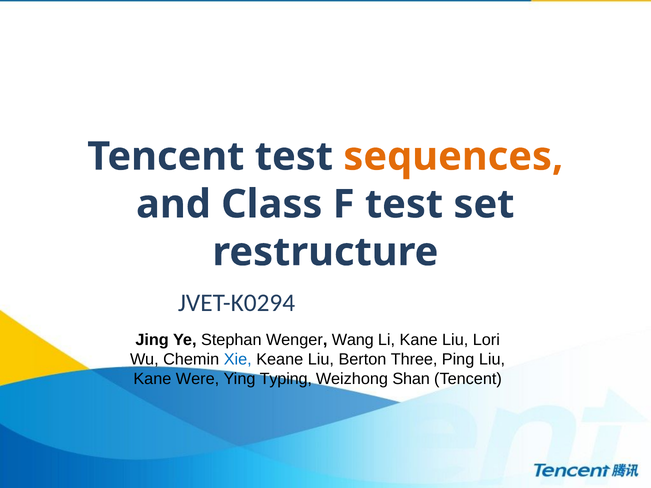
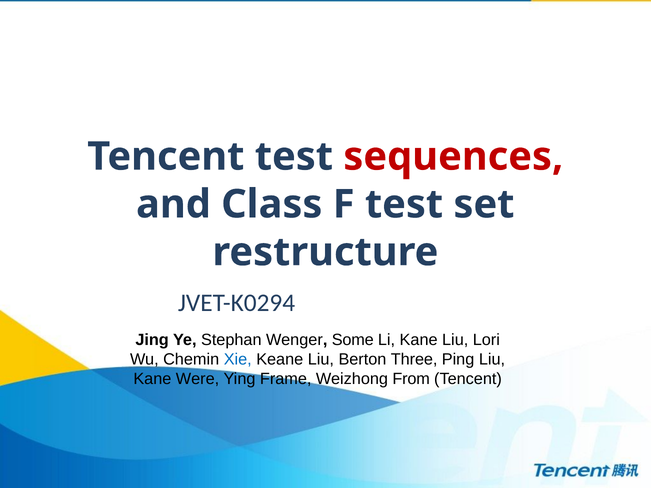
sequences colour: orange -> red
Wang: Wang -> Some
Typing: Typing -> Frame
Shan: Shan -> From
